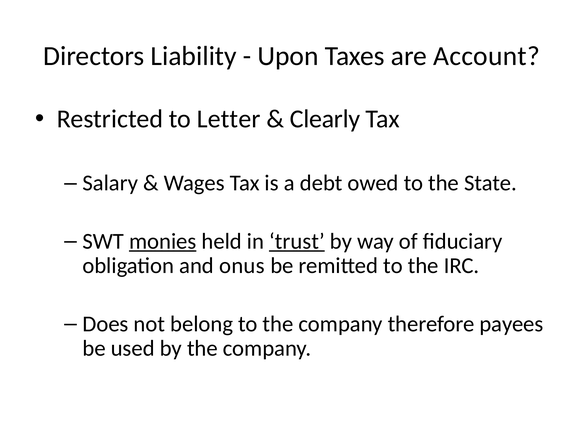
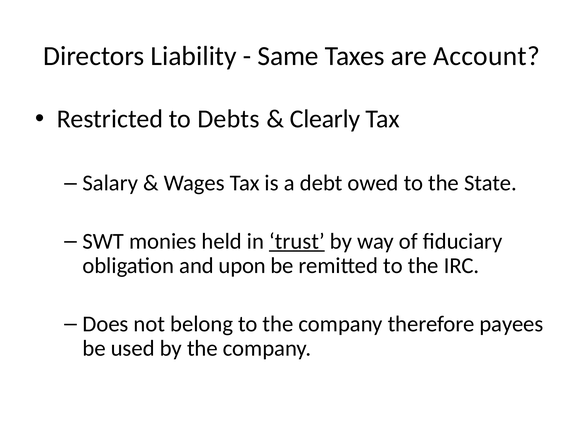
Upon: Upon -> Same
Letter: Letter -> Debts
monies underline: present -> none
onus: onus -> upon
